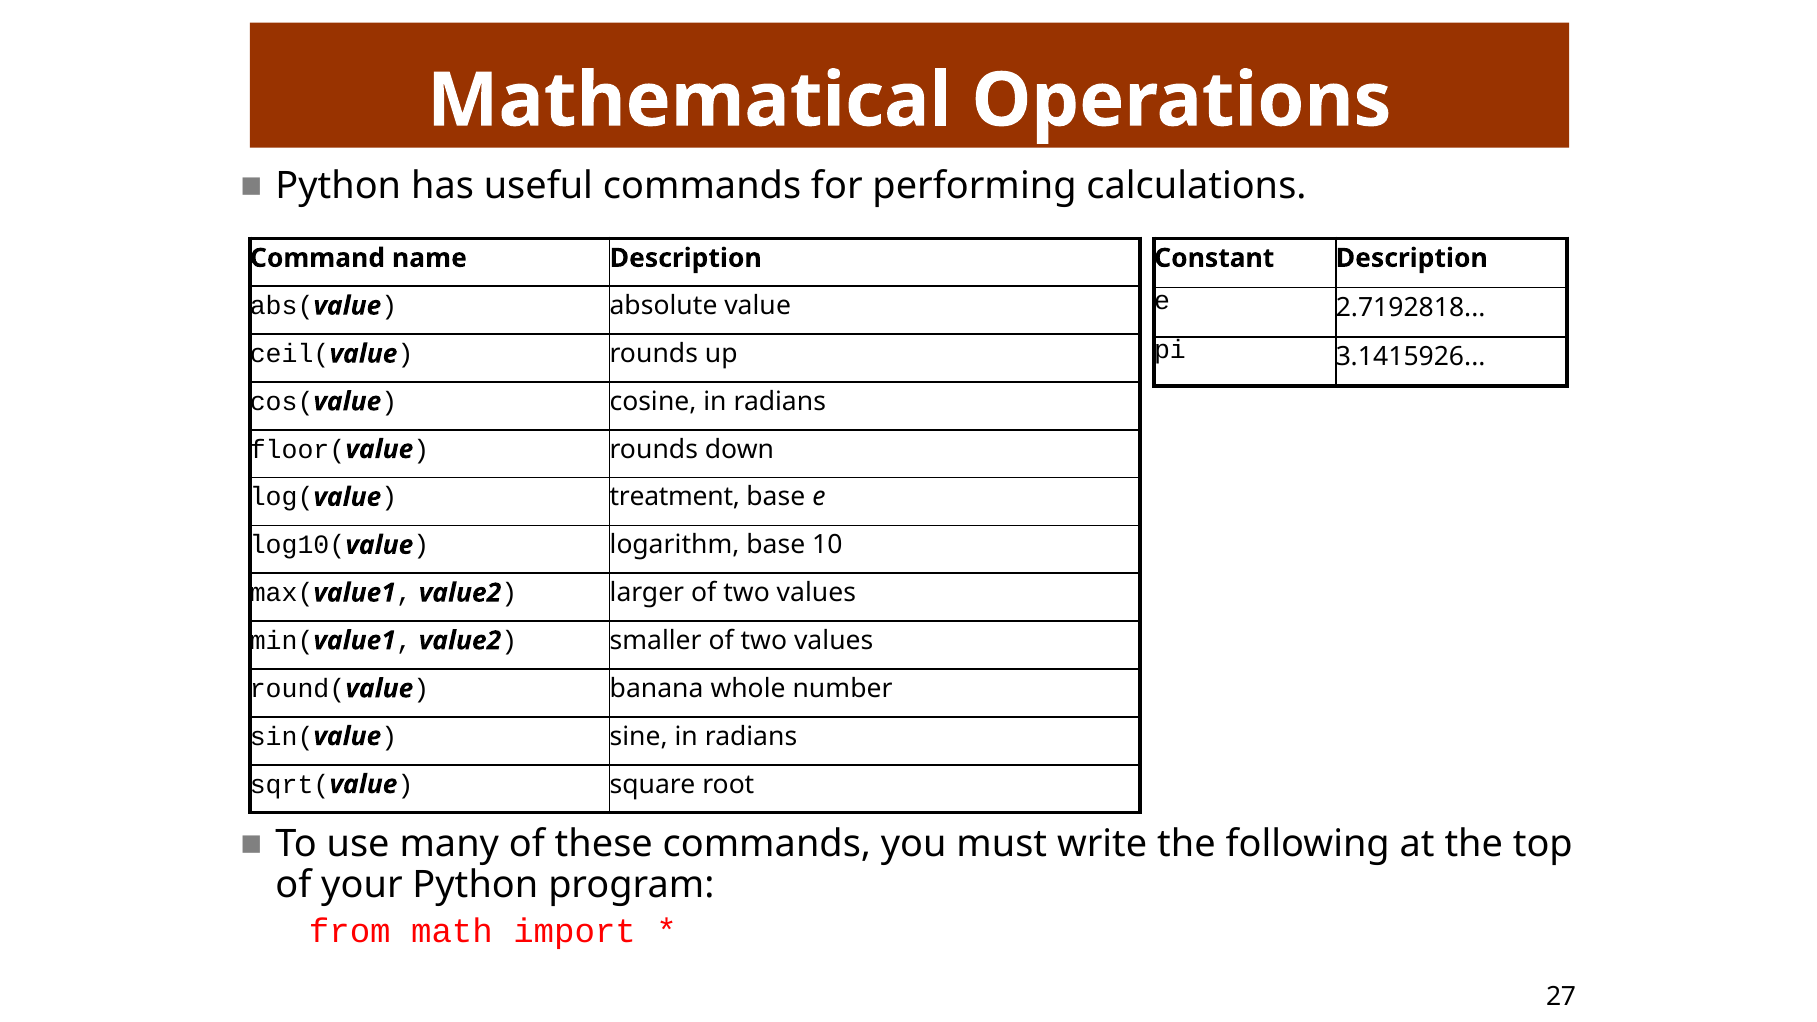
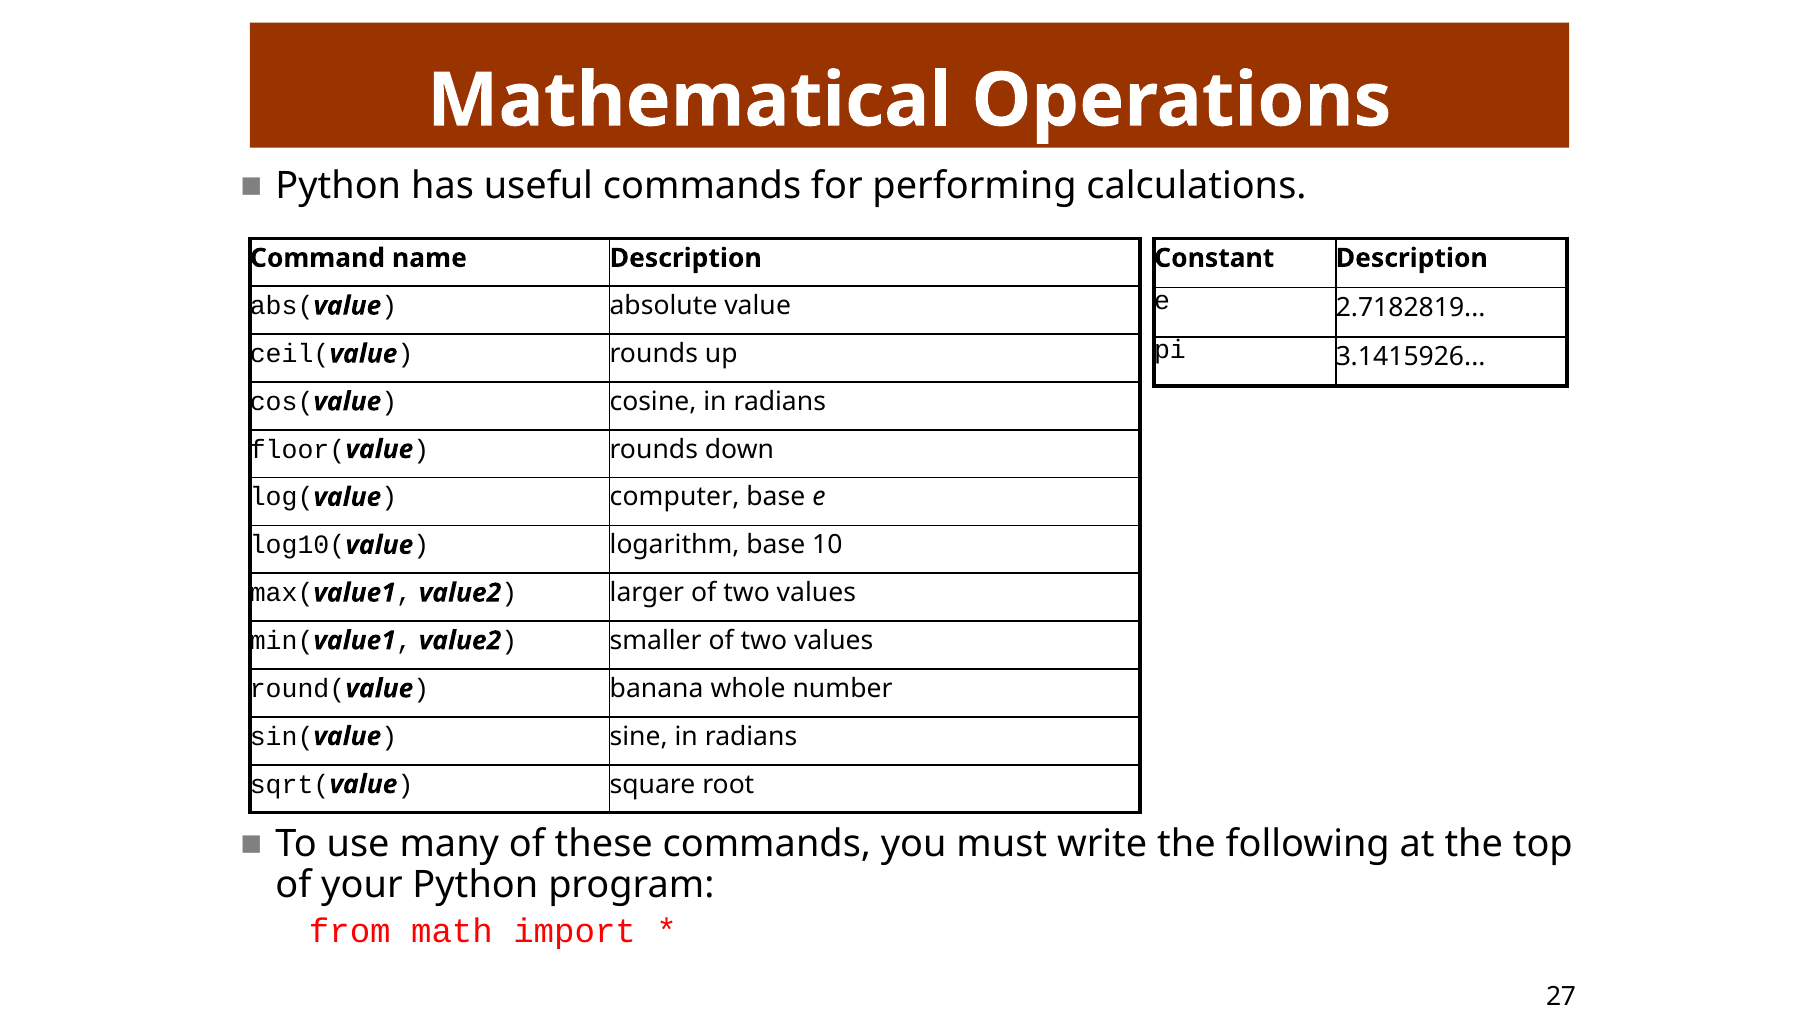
2.7192818: 2.7192818 -> 2.7182819
treatment: treatment -> computer
